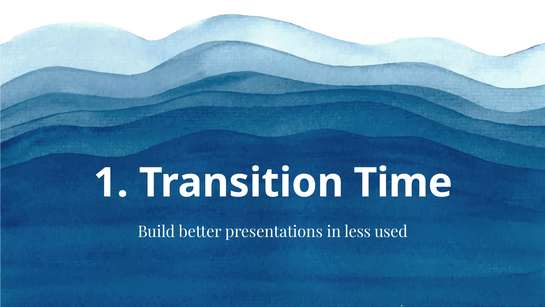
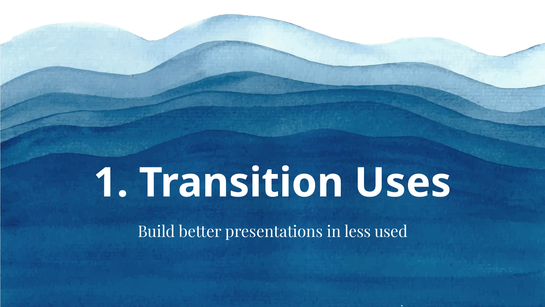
Time: Time -> Uses
